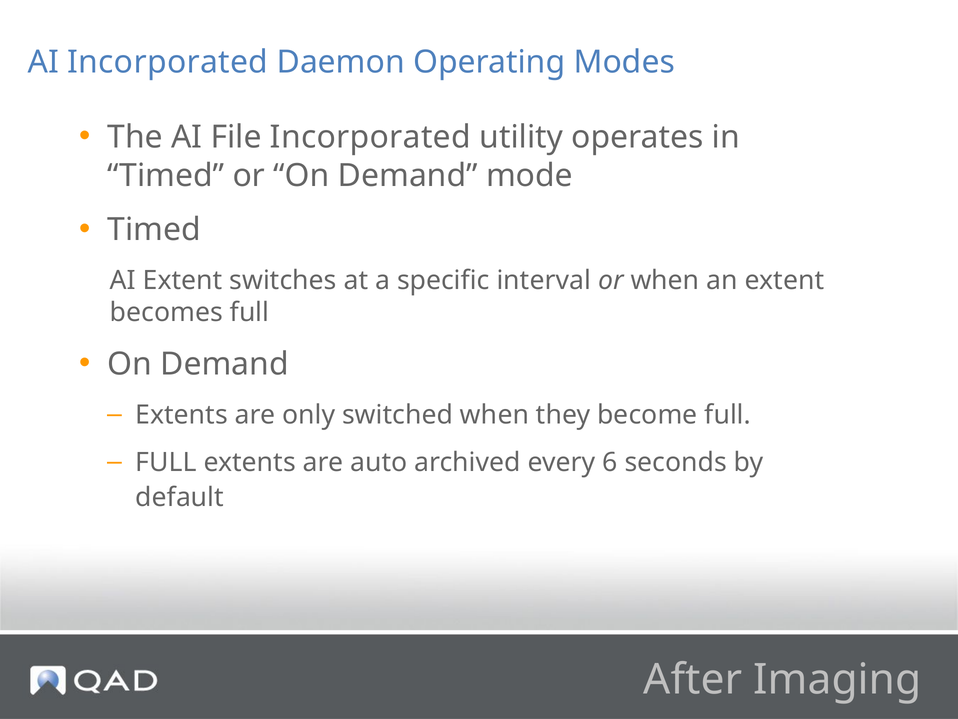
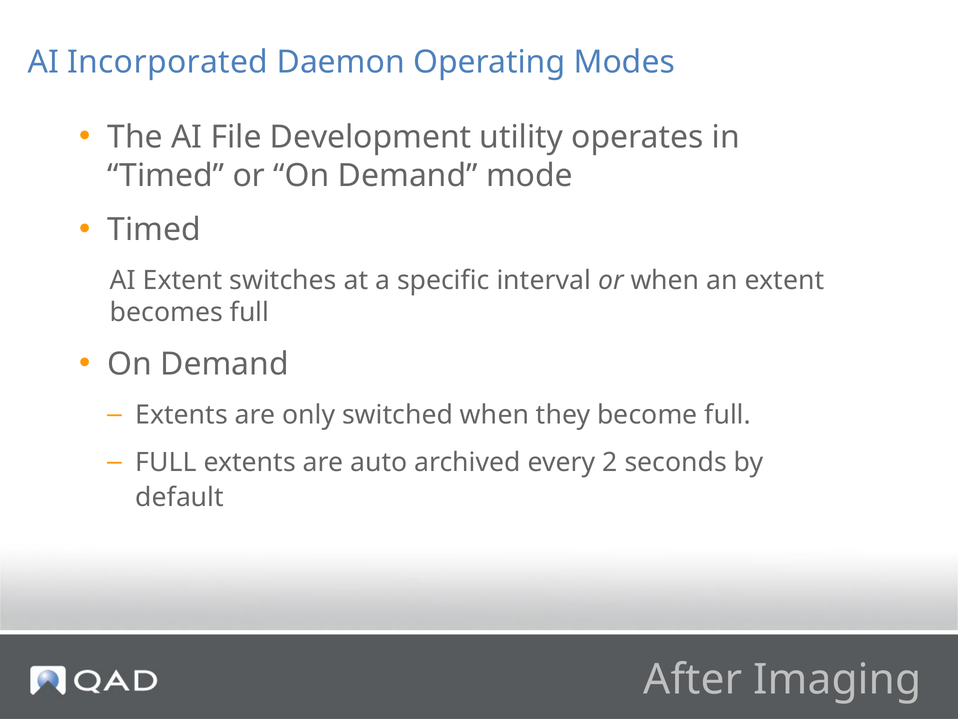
File Incorporated: Incorporated -> Development
6: 6 -> 2
